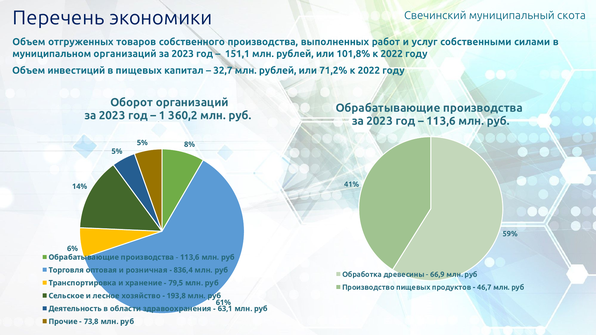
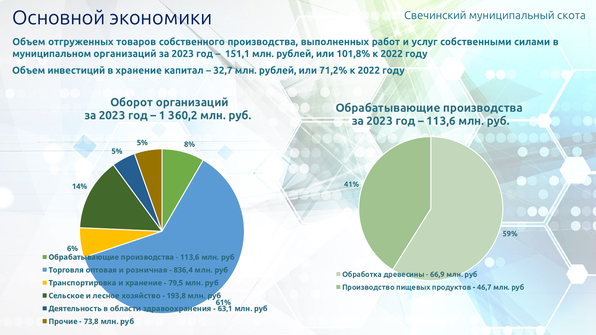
Перечень: Перечень -> Основной
в пищевых: пищевых -> хранение
